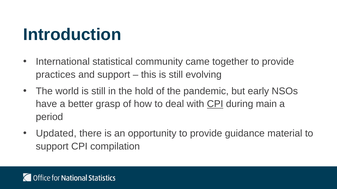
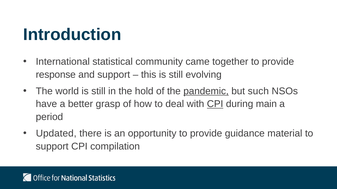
practices: practices -> response
pandemic underline: none -> present
early: early -> such
